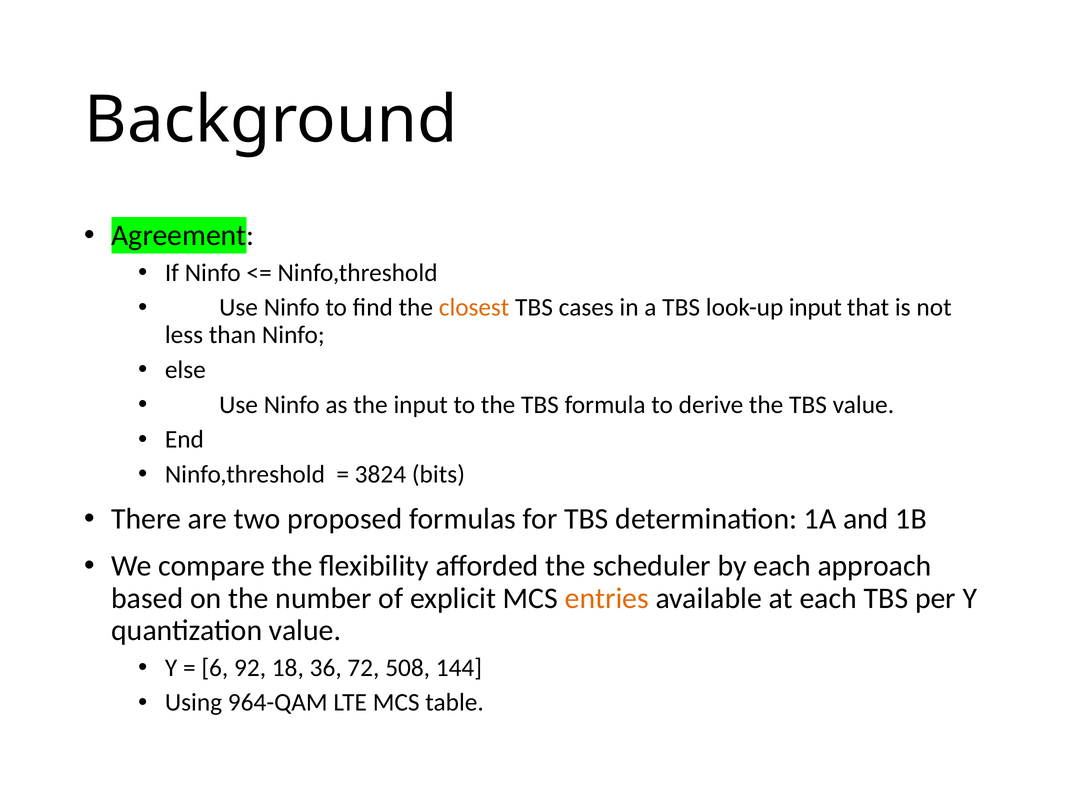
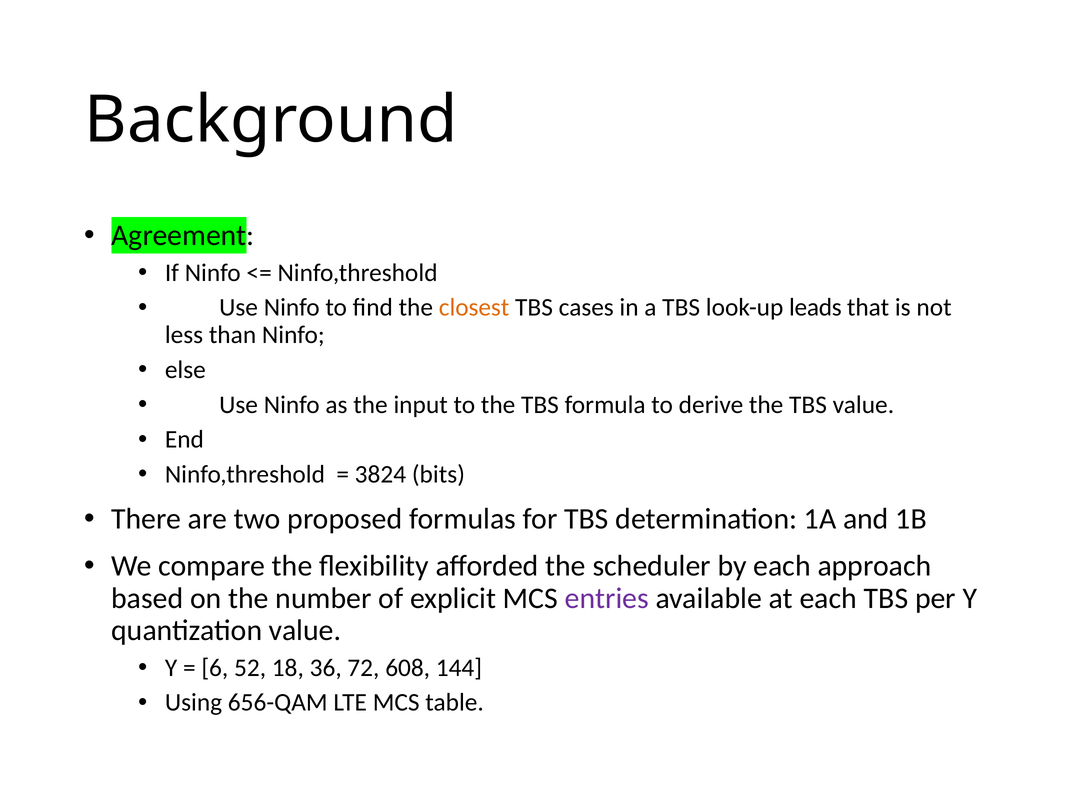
look-up input: input -> leads
entries colour: orange -> purple
92: 92 -> 52
508: 508 -> 608
964-QAM: 964-QAM -> 656-QAM
